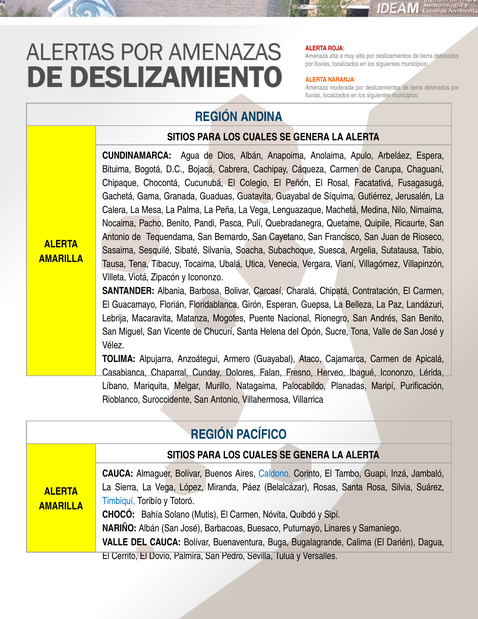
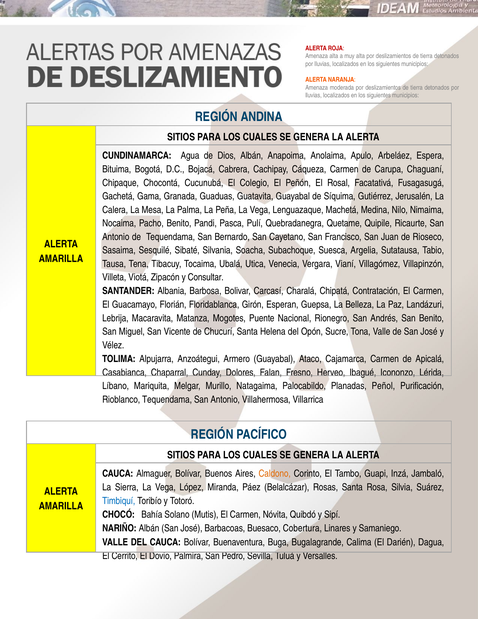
y Icononzo: Icononzo -> Consultar
Maripí: Maripí -> Peñol
Rioblanco Suroccidente: Suroccidente -> Tequendama
Caldono colour: blue -> orange
Putumayo: Putumayo -> Cobertura
